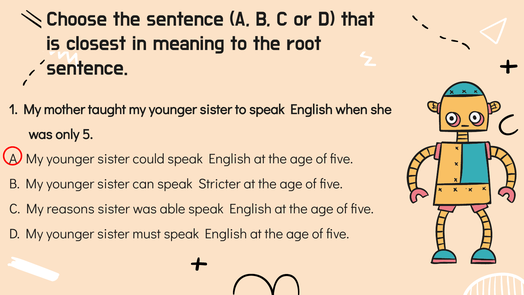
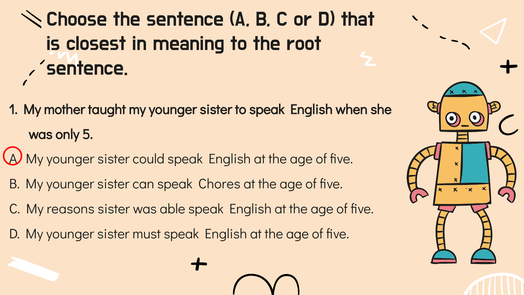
Stricter: Stricter -> Chores
